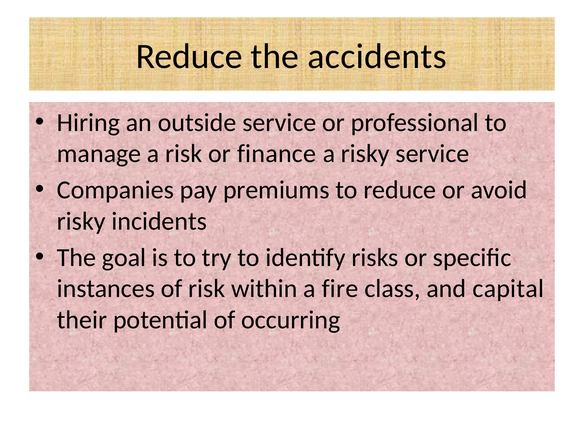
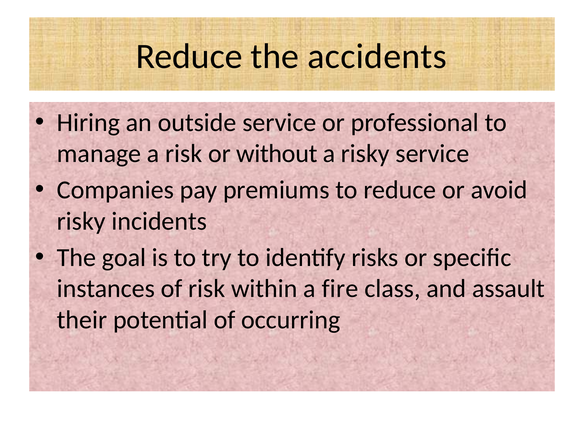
finance: finance -> without
capital: capital -> assault
